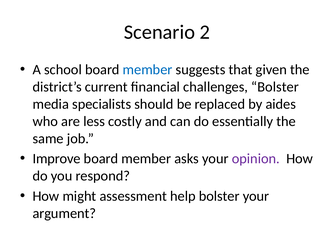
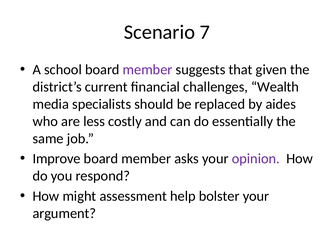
2: 2 -> 7
member at (148, 70) colour: blue -> purple
challenges Bolster: Bolster -> Wealth
